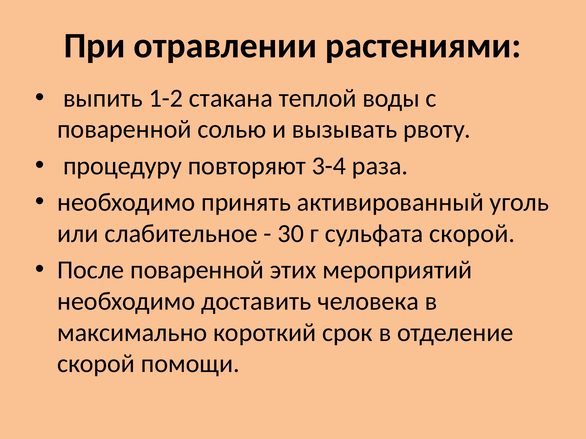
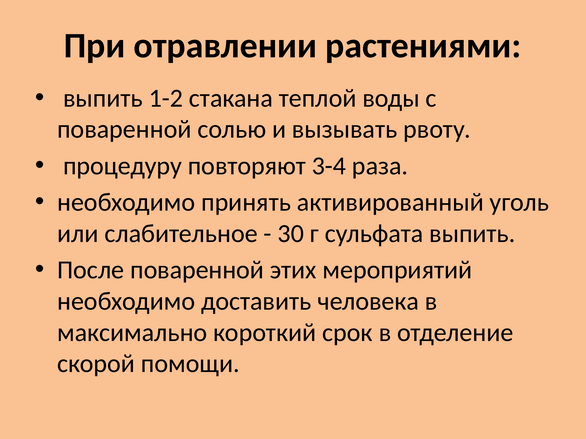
сульфата скорой: скорой -> выпить
